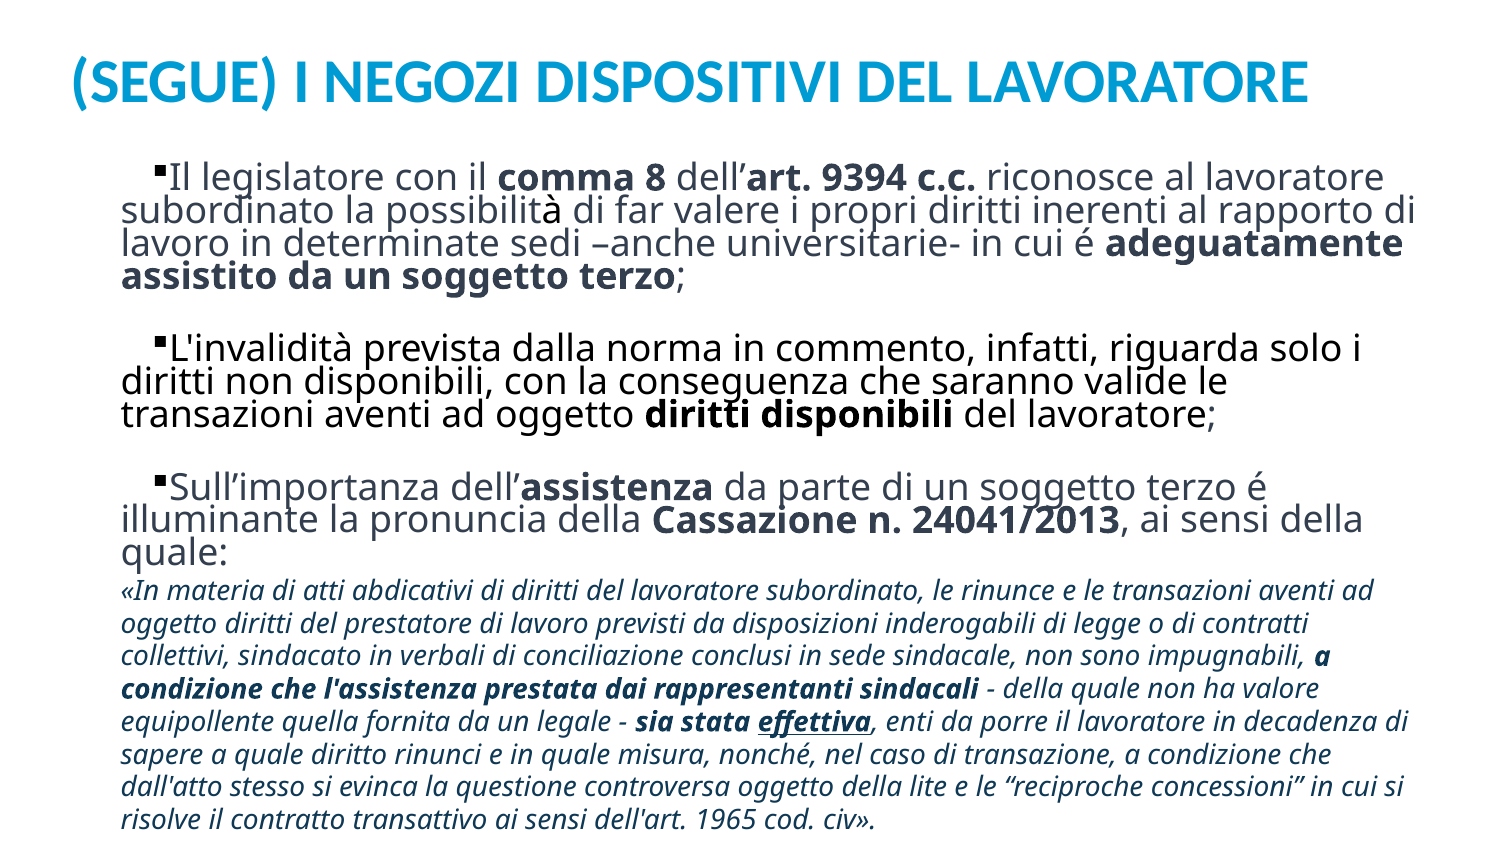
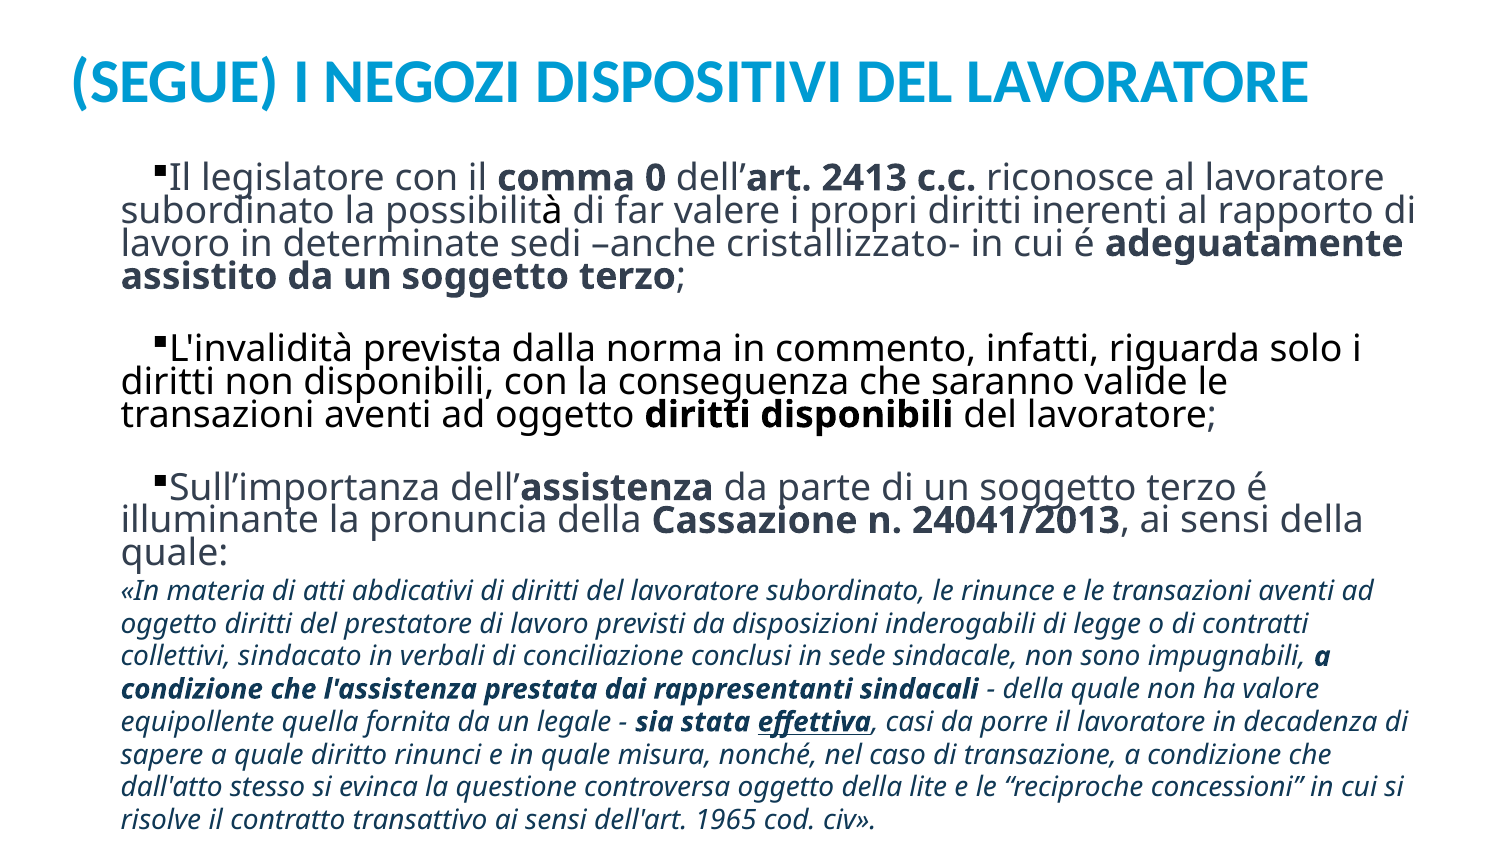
8: 8 -> 0
9394: 9394 -> 2413
universitarie-: universitarie- -> cristallizzato-
enti: enti -> casi
